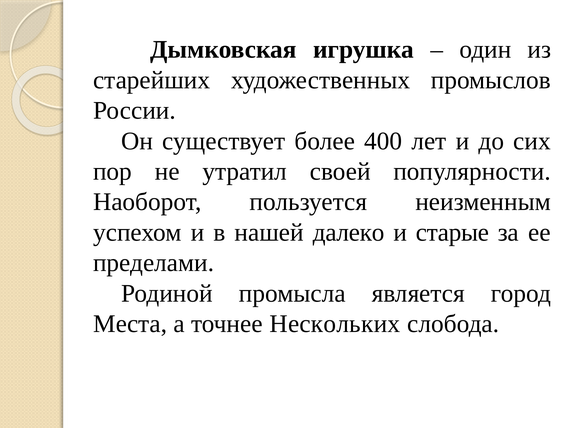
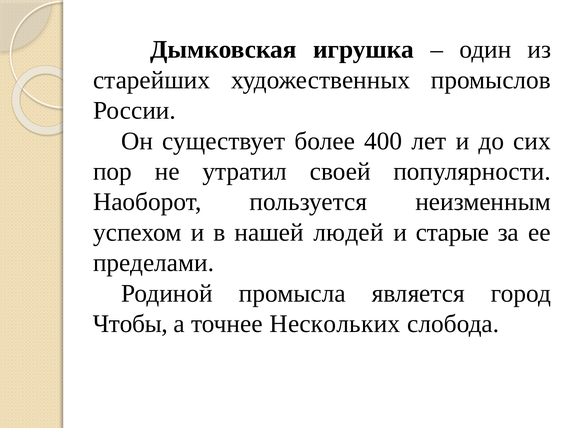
далеко: далеко -> людей
Места: Места -> Чтобы
